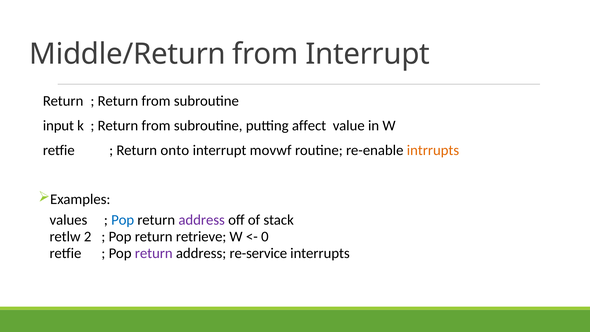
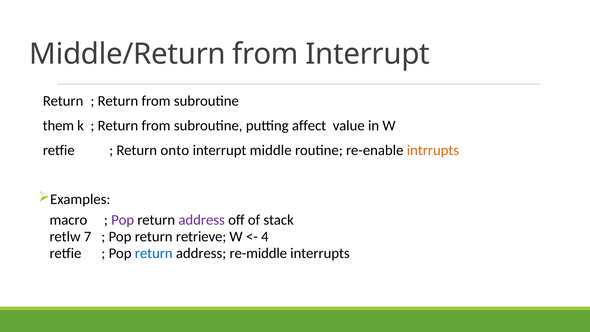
input: input -> them
movwf: movwf -> middle
values: values -> macro
Pop at (123, 220) colour: blue -> purple
2: 2 -> 7
0: 0 -> 4
return at (154, 253) colour: purple -> blue
re-service: re-service -> re-middle
